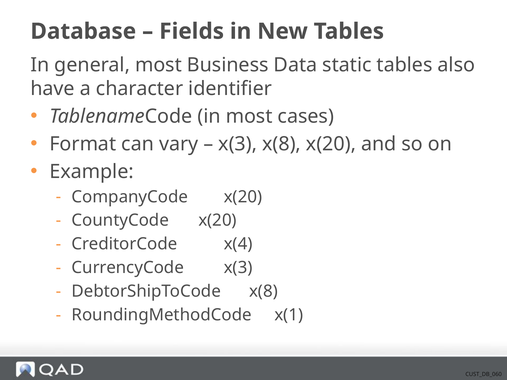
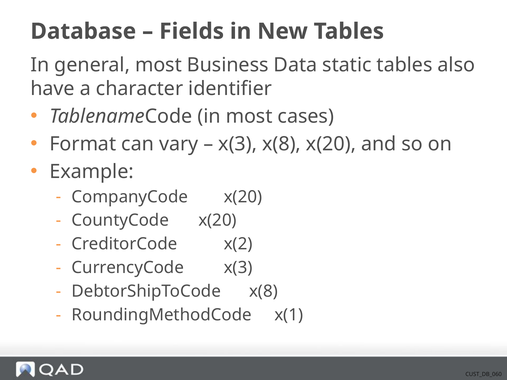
x(4: x(4 -> x(2
